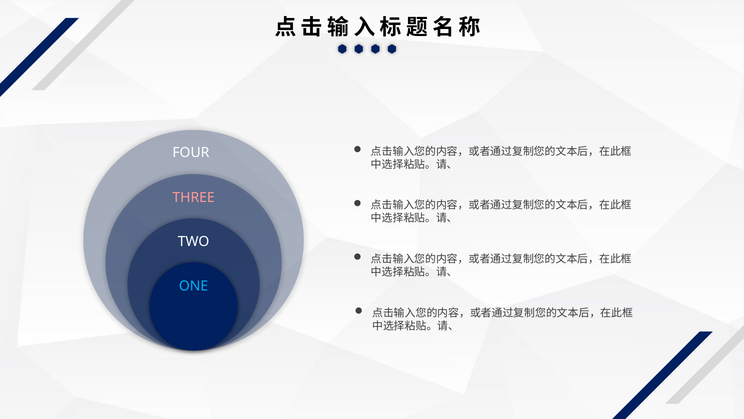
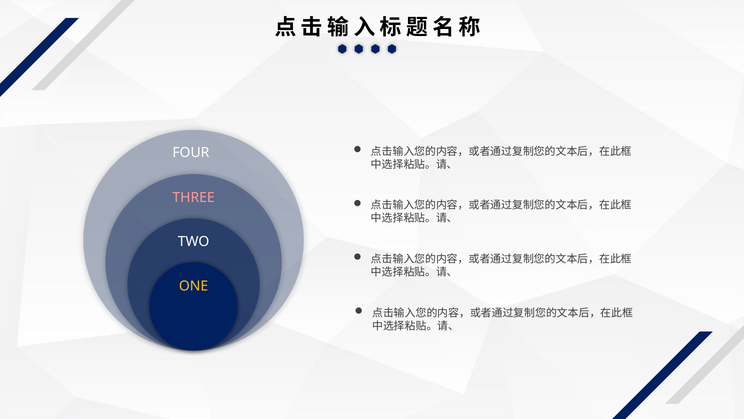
ONE colour: light blue -> yellow
